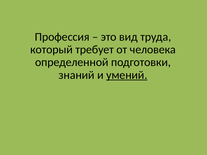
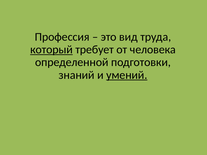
который underline: none -> present
